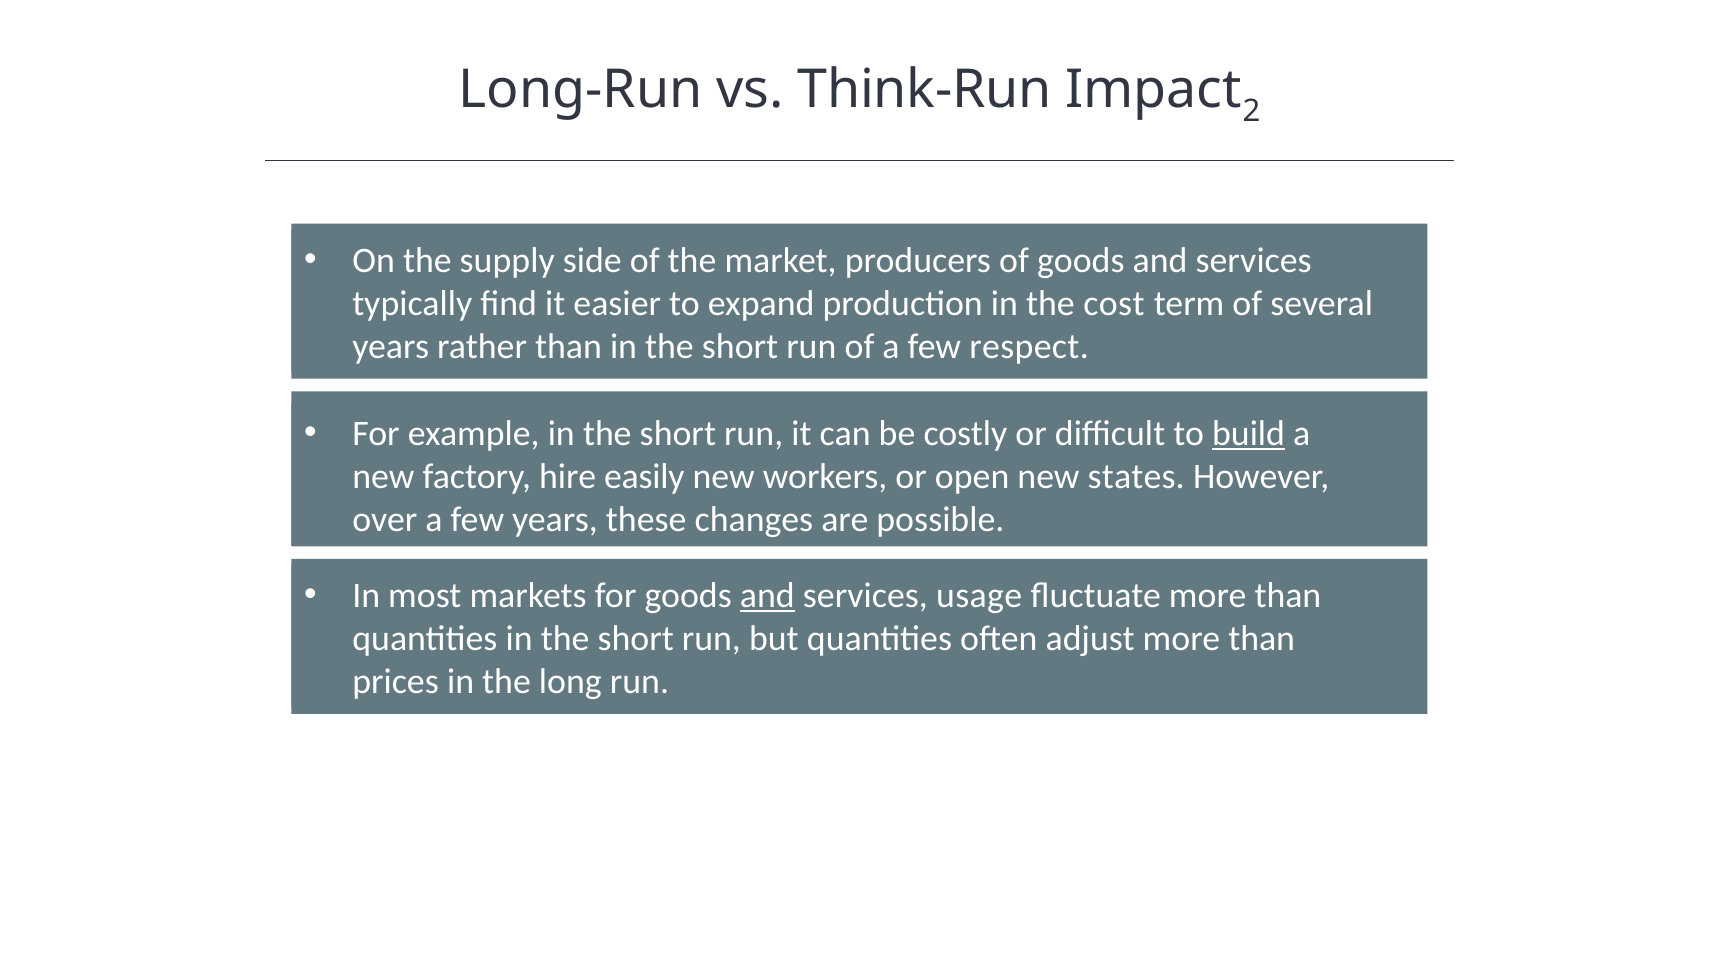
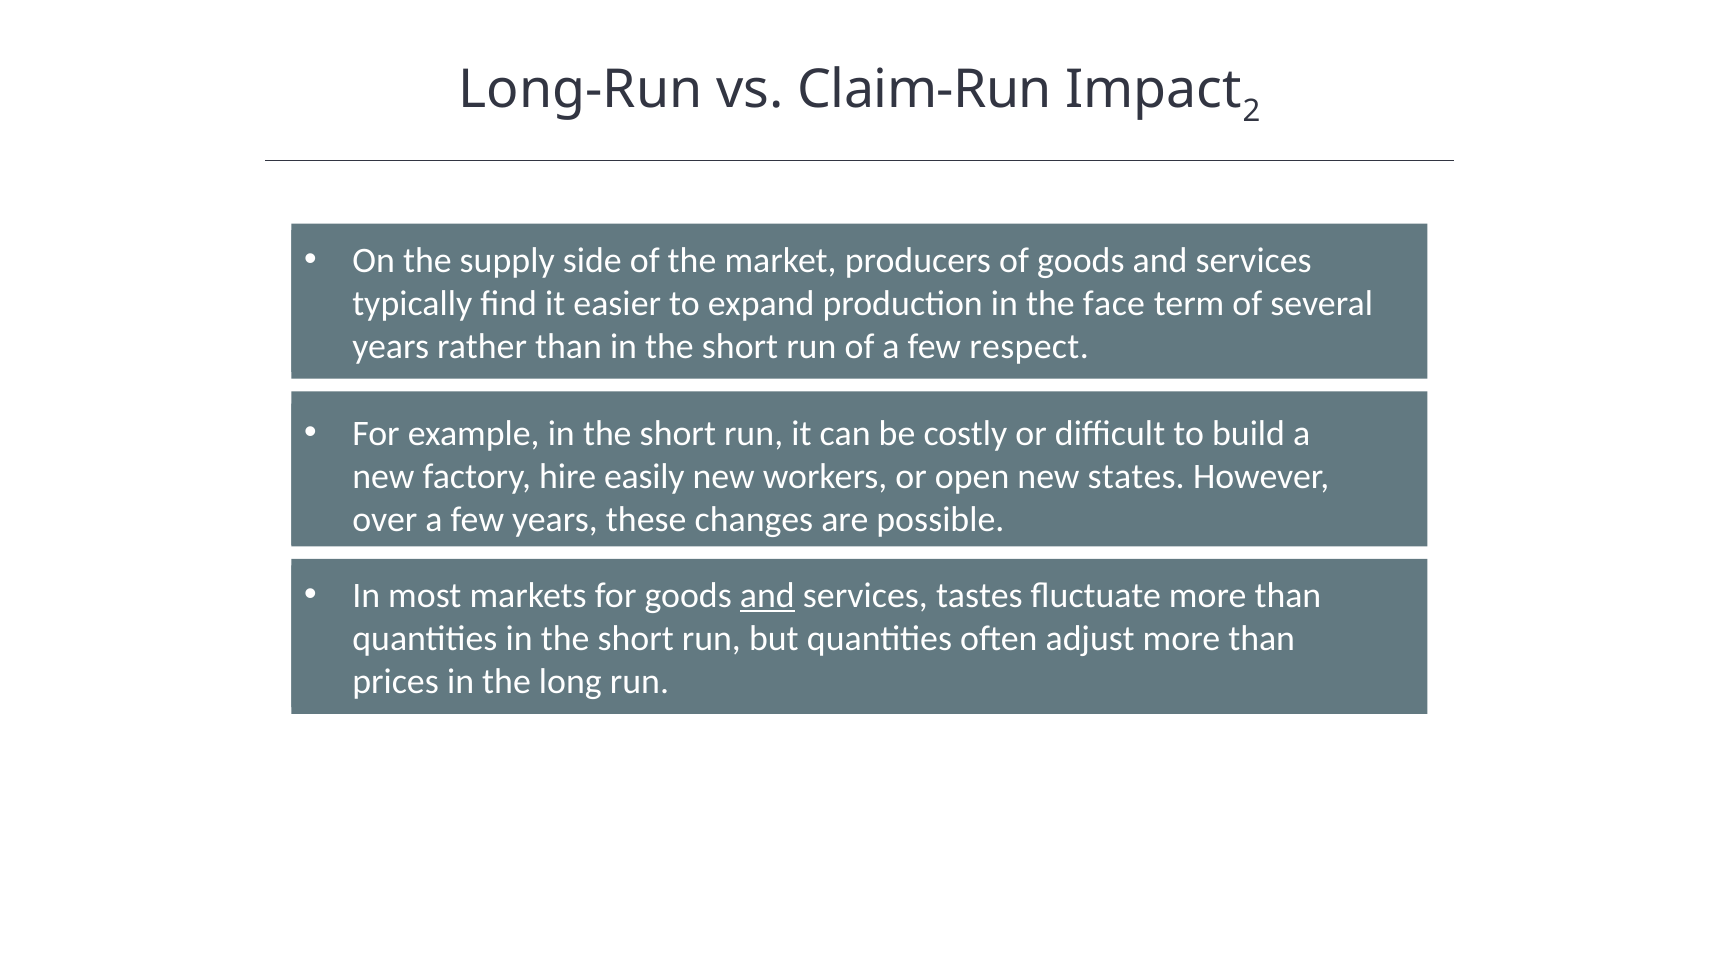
Think-Run: Think-Run -> Claim-Run
cost: cost -> face
build underline: present -> none
usage: usage -> tastes
